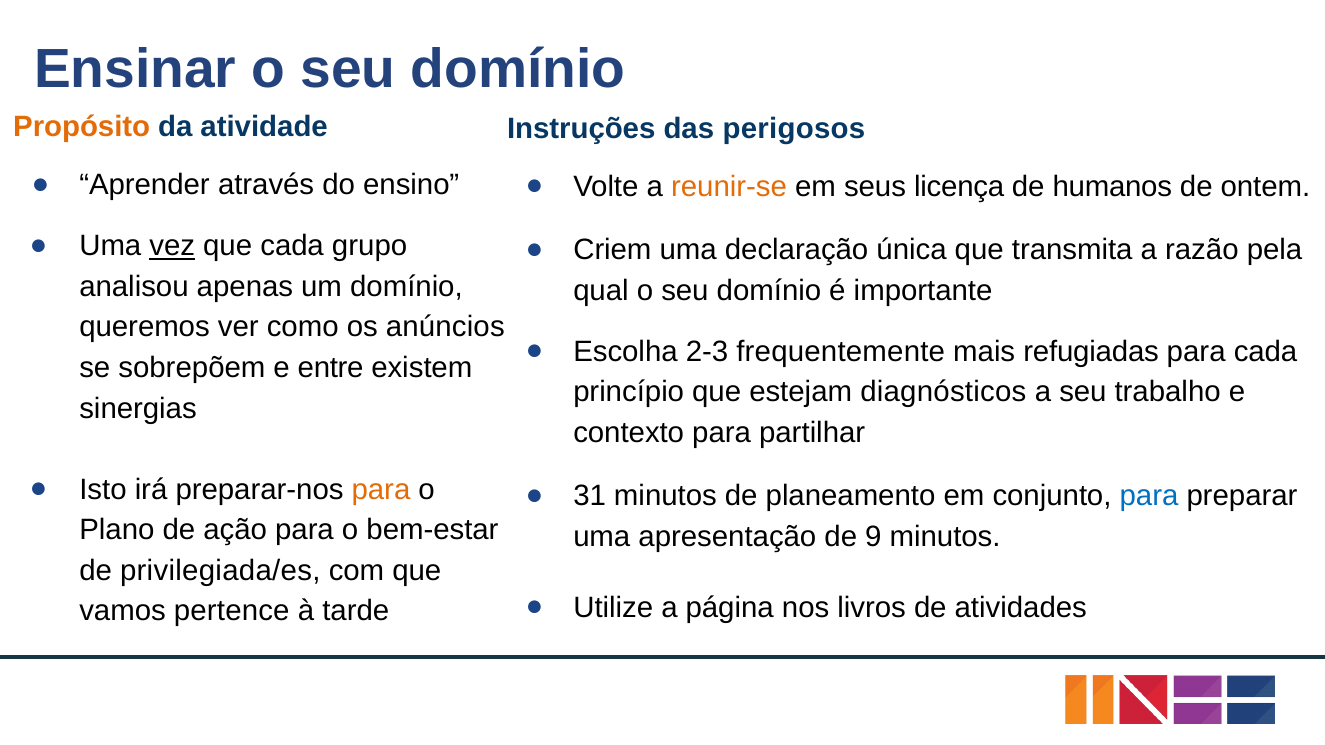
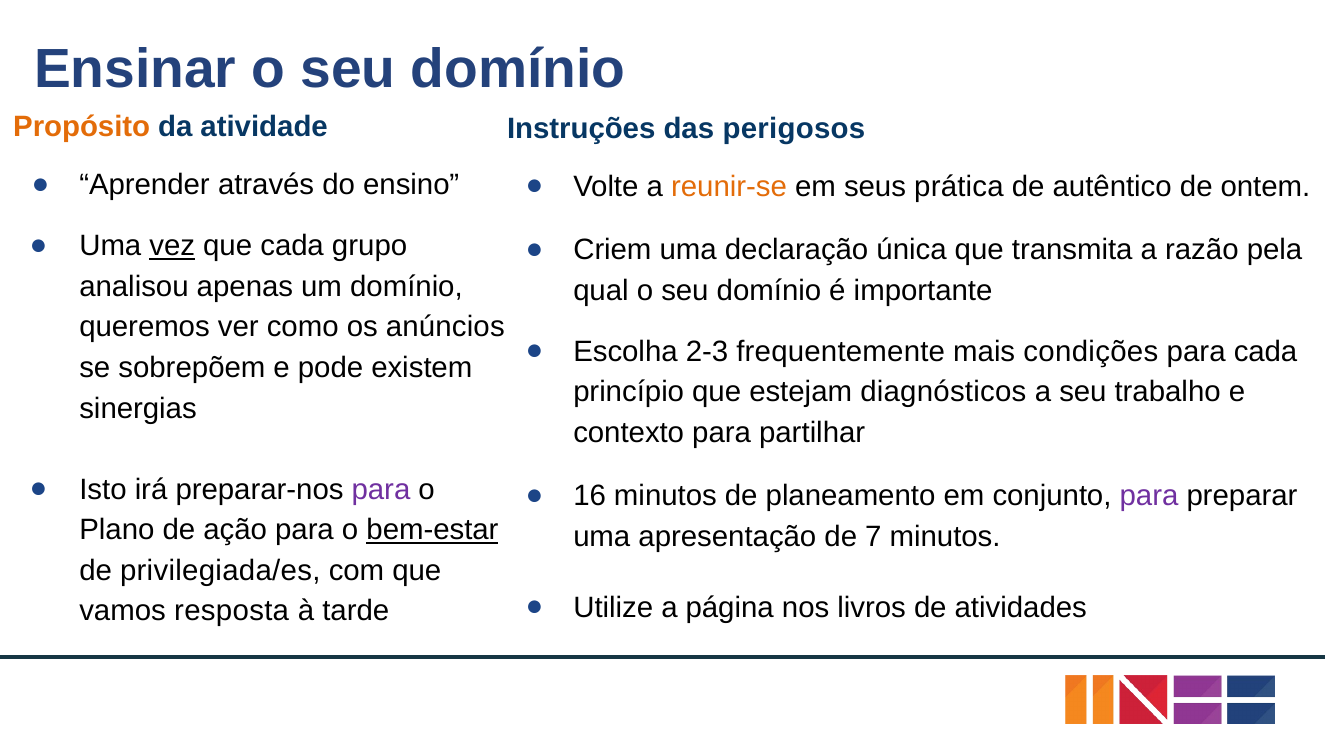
licença: licença -> prática
humanos: humanos -> autêntico
refugiadas: refugiadas -> condições
entre: entre -> pode
para at (381, 490) colour: orange -> purple
31: 31 -> 16
para at (1149, 496) colour: blue -> purple
bem-estar underline: none -> present
9: 9 -> 7
pertence: pertence -> resposta
